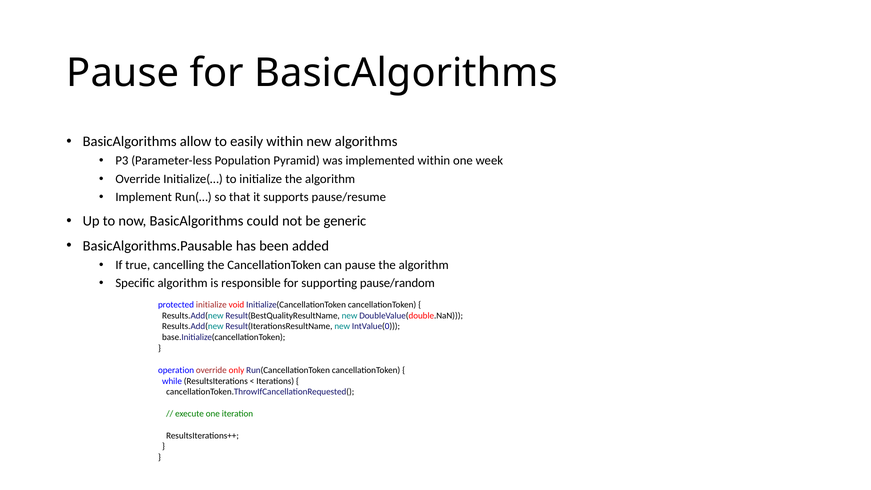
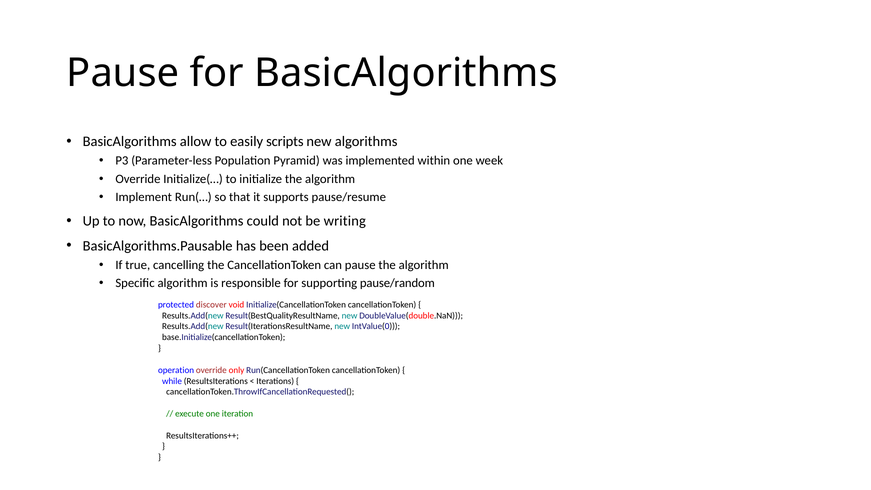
easily within: within -> scripts
generic: generic -> writing
protected initialize: initialize -> discover
